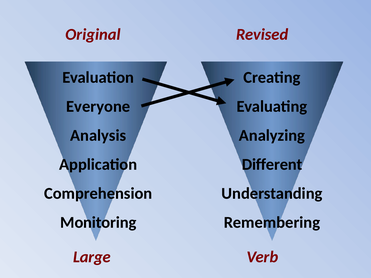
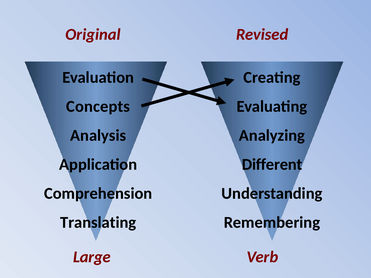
Everyone: Everyone -> Concepts
Monitoring: Monitoring -> Translating
